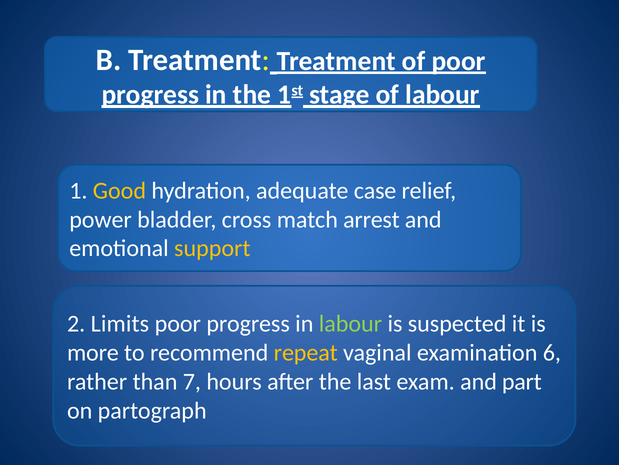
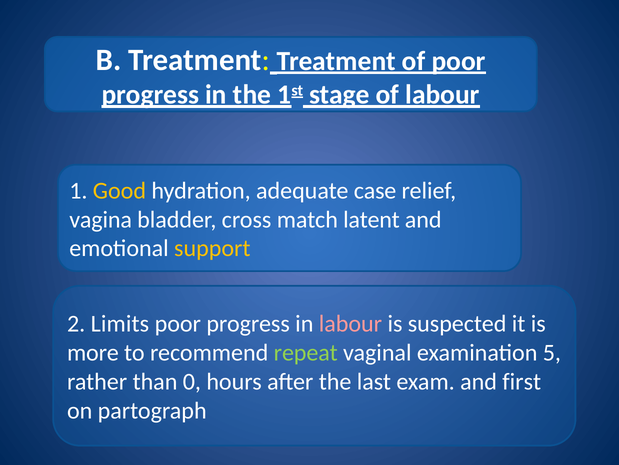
power: power -> vagina
arrest: arrest -> latent
labour at (350, 323) colour: light green -> pink
repeat colour: yellow -> light green
6: 6 -> 5
7: 7 -> 0
part: part -> first
